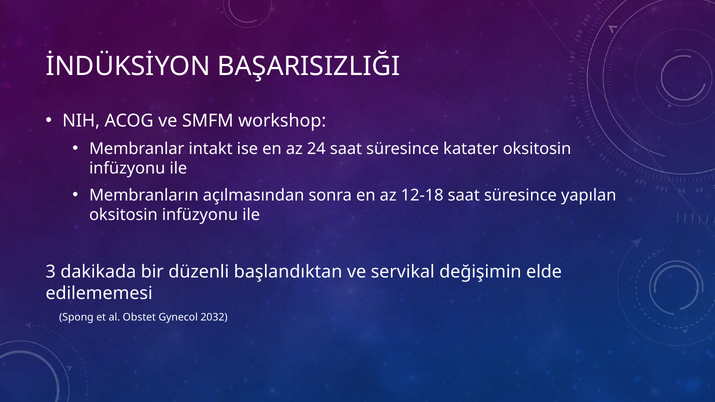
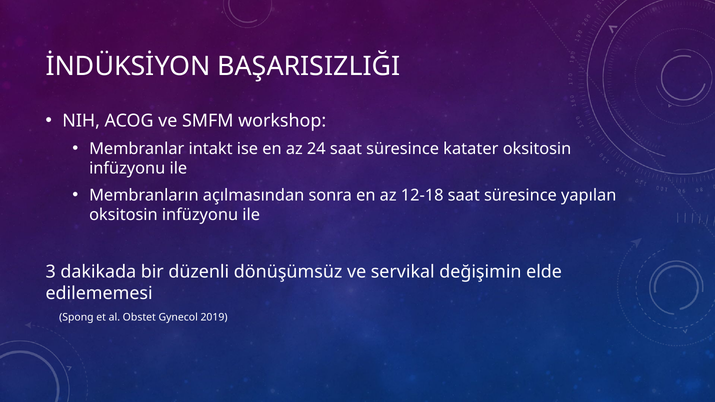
başlandıktan: başlandıktan -> dönüşümsüz
2032: 2032 -> 2019
